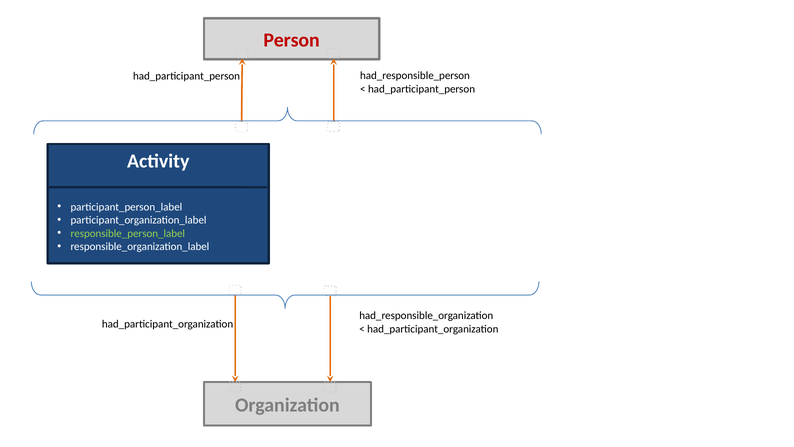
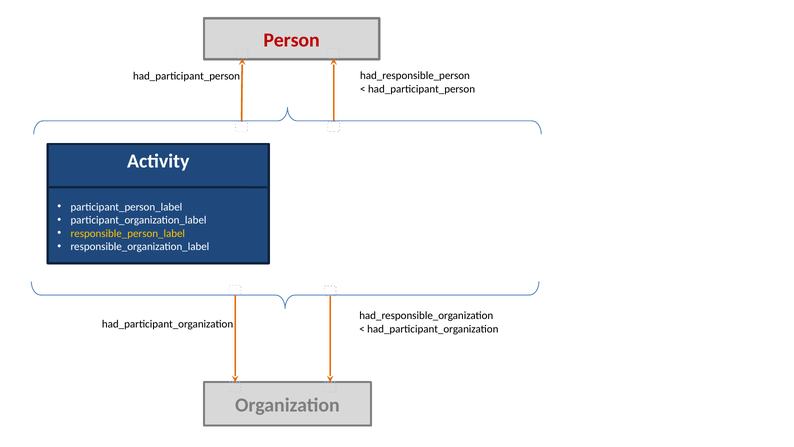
responsible_person_label colour: light green -> yellow
